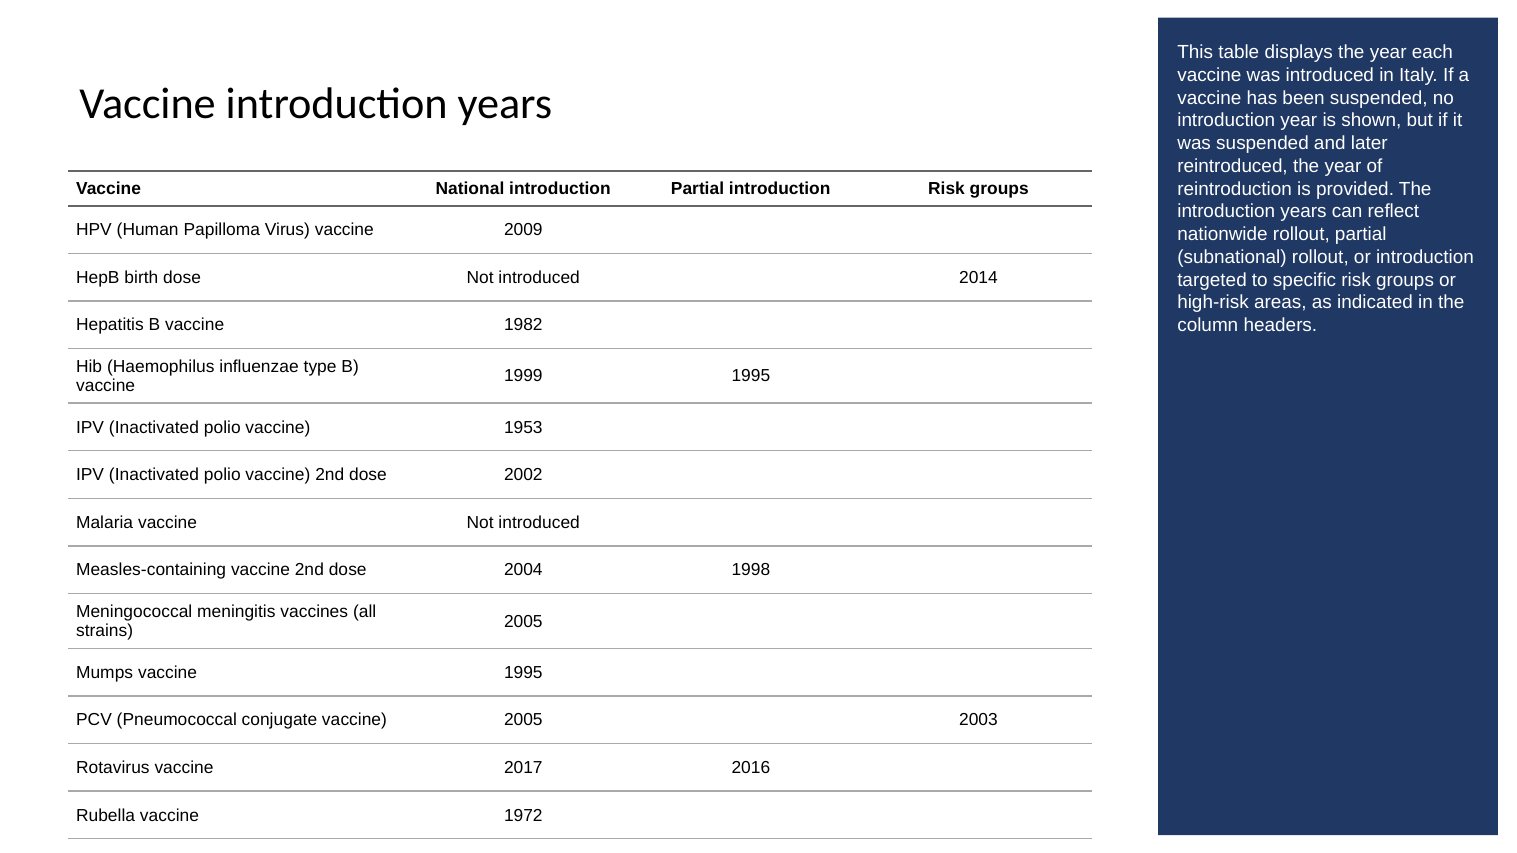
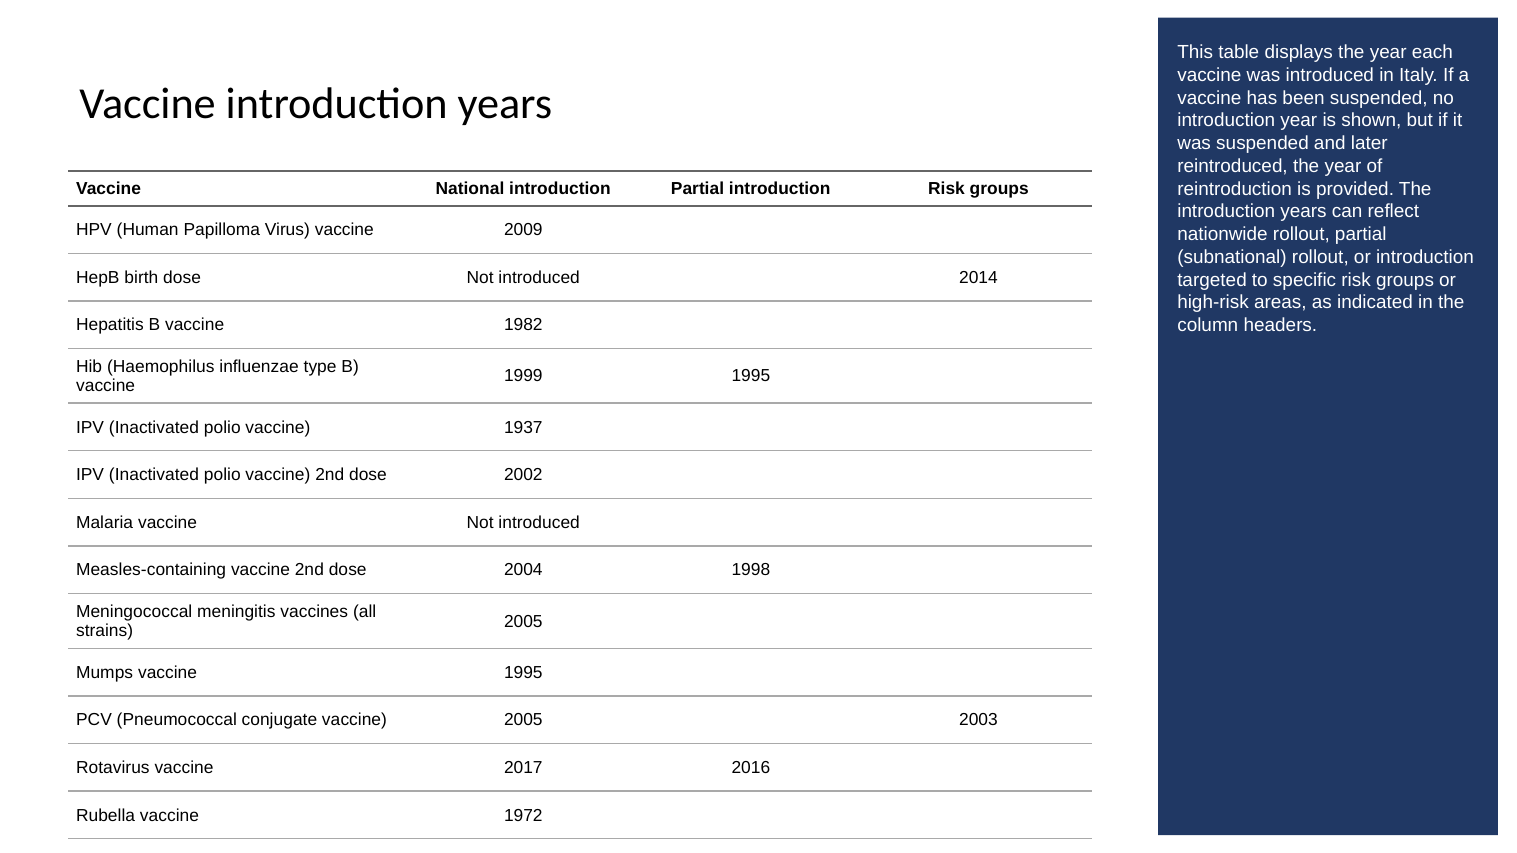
1953: 1953 -> 1937
